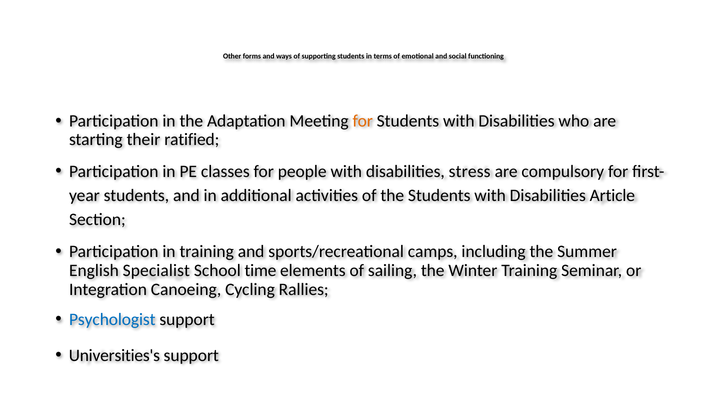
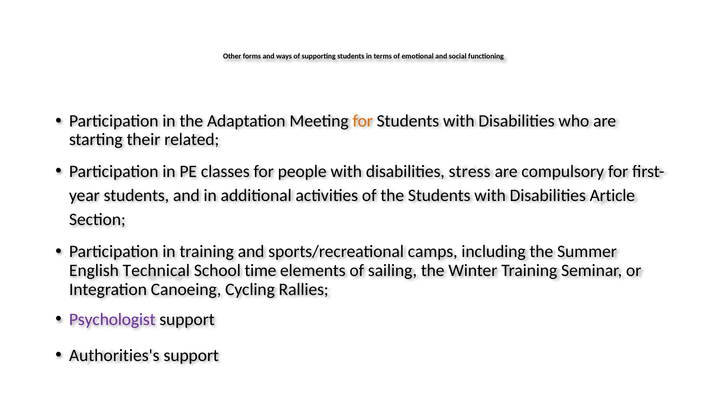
ratified: ratified -> related
Specialist: Specialist -> Technical
Psychologist colour: blue -> purple
Universities's: Universities's -> Authorities's
